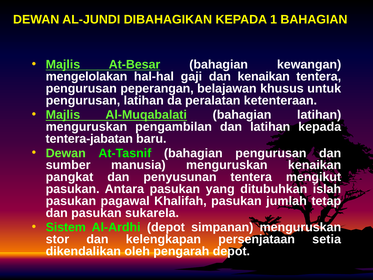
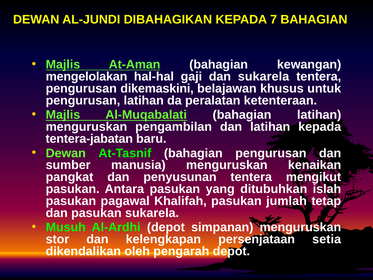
1: 1 -> 7
At-Besar: At-Besar -> At-Aman
dan kenaikan: kenaikan -> sukarela
peperangan: peperangan -> dikemaskini
Sistem: Sistem -> Musuh
